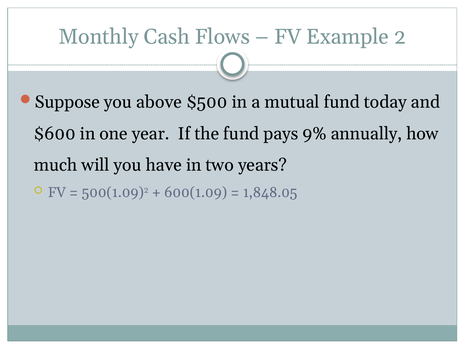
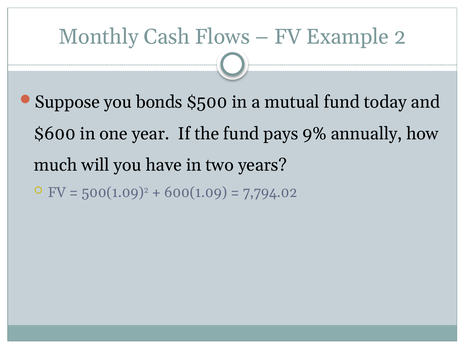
above: above -> bonds
1,848.05: 1,848.05 -> 7,794.02
